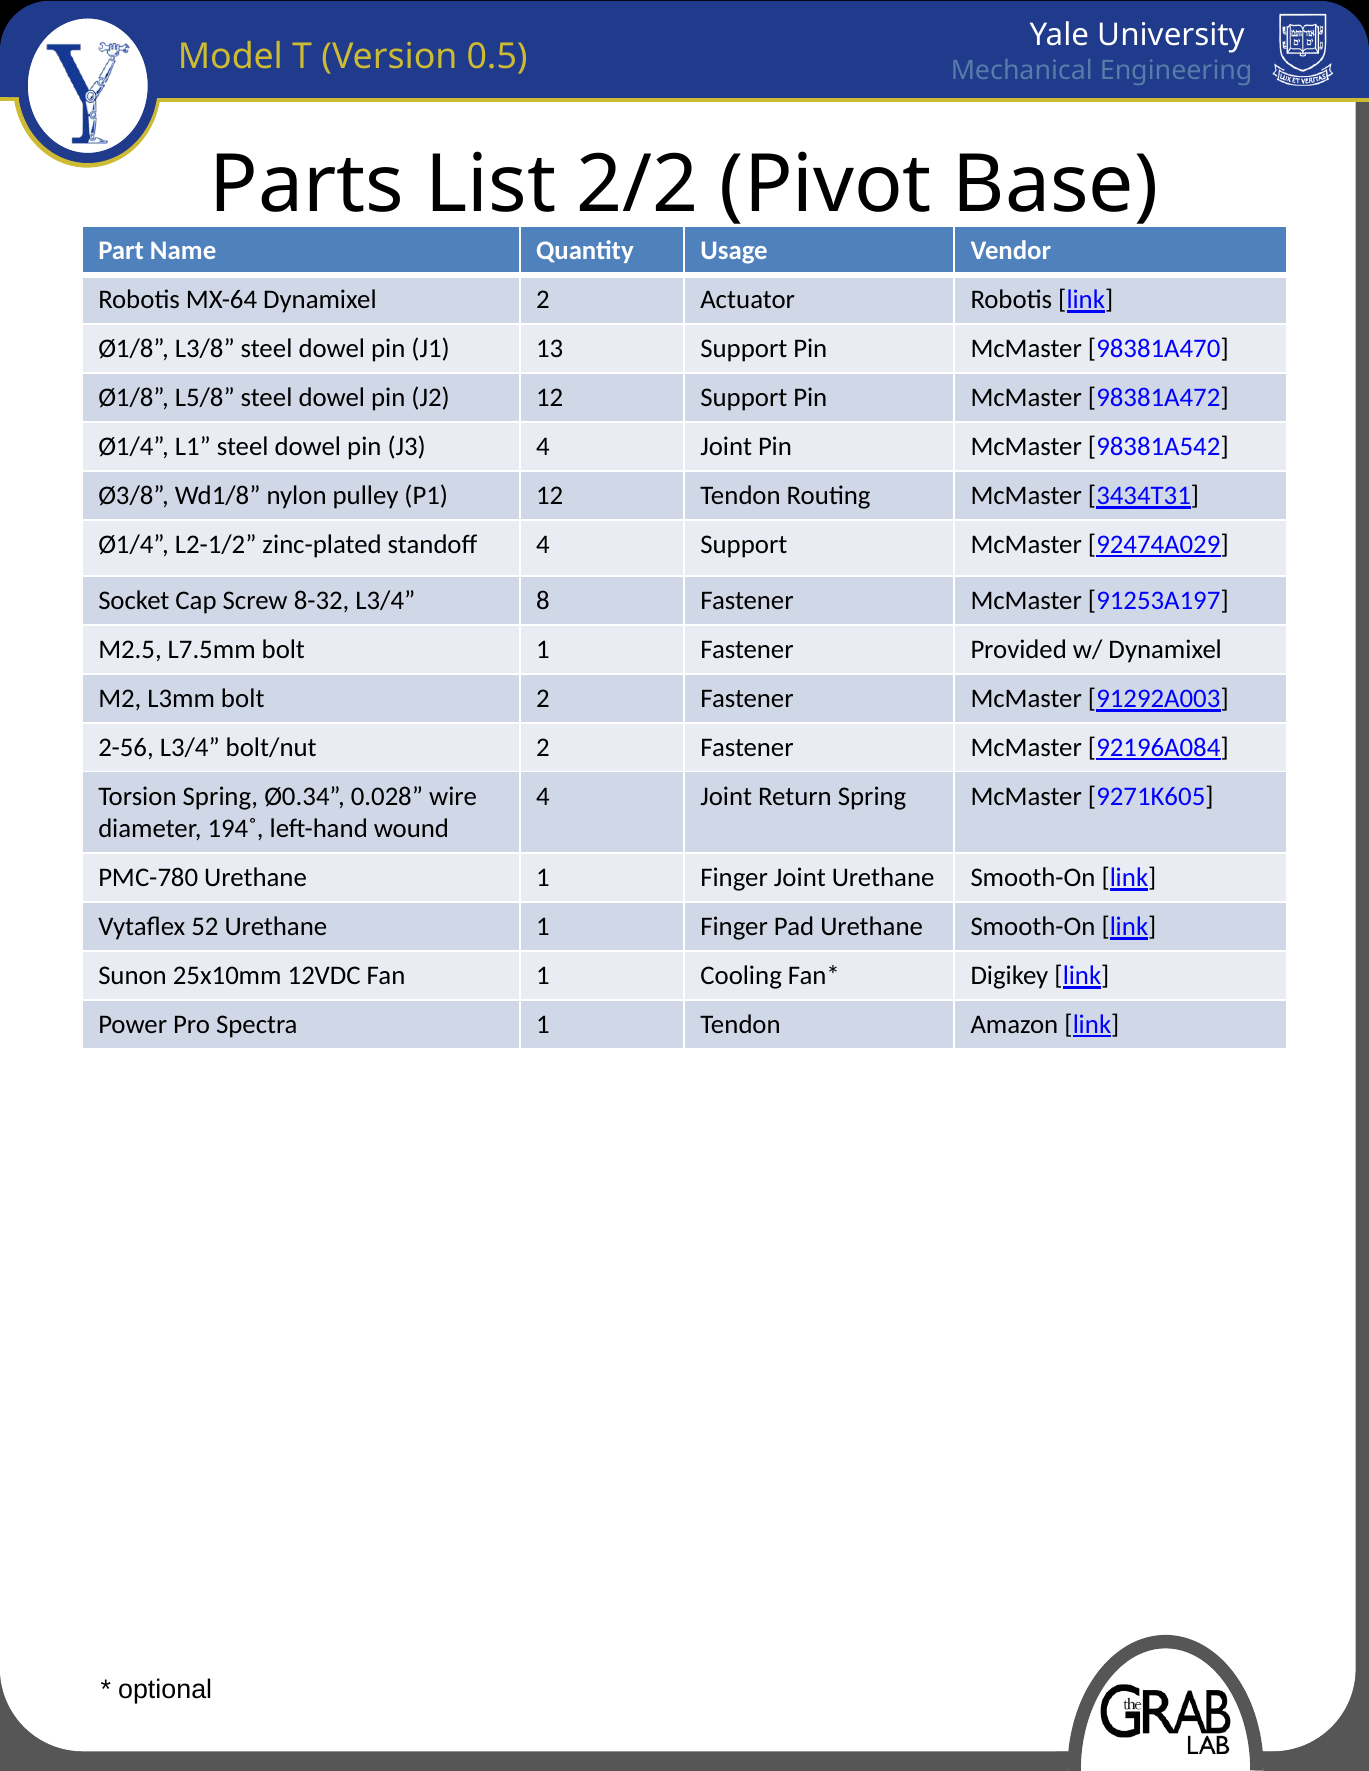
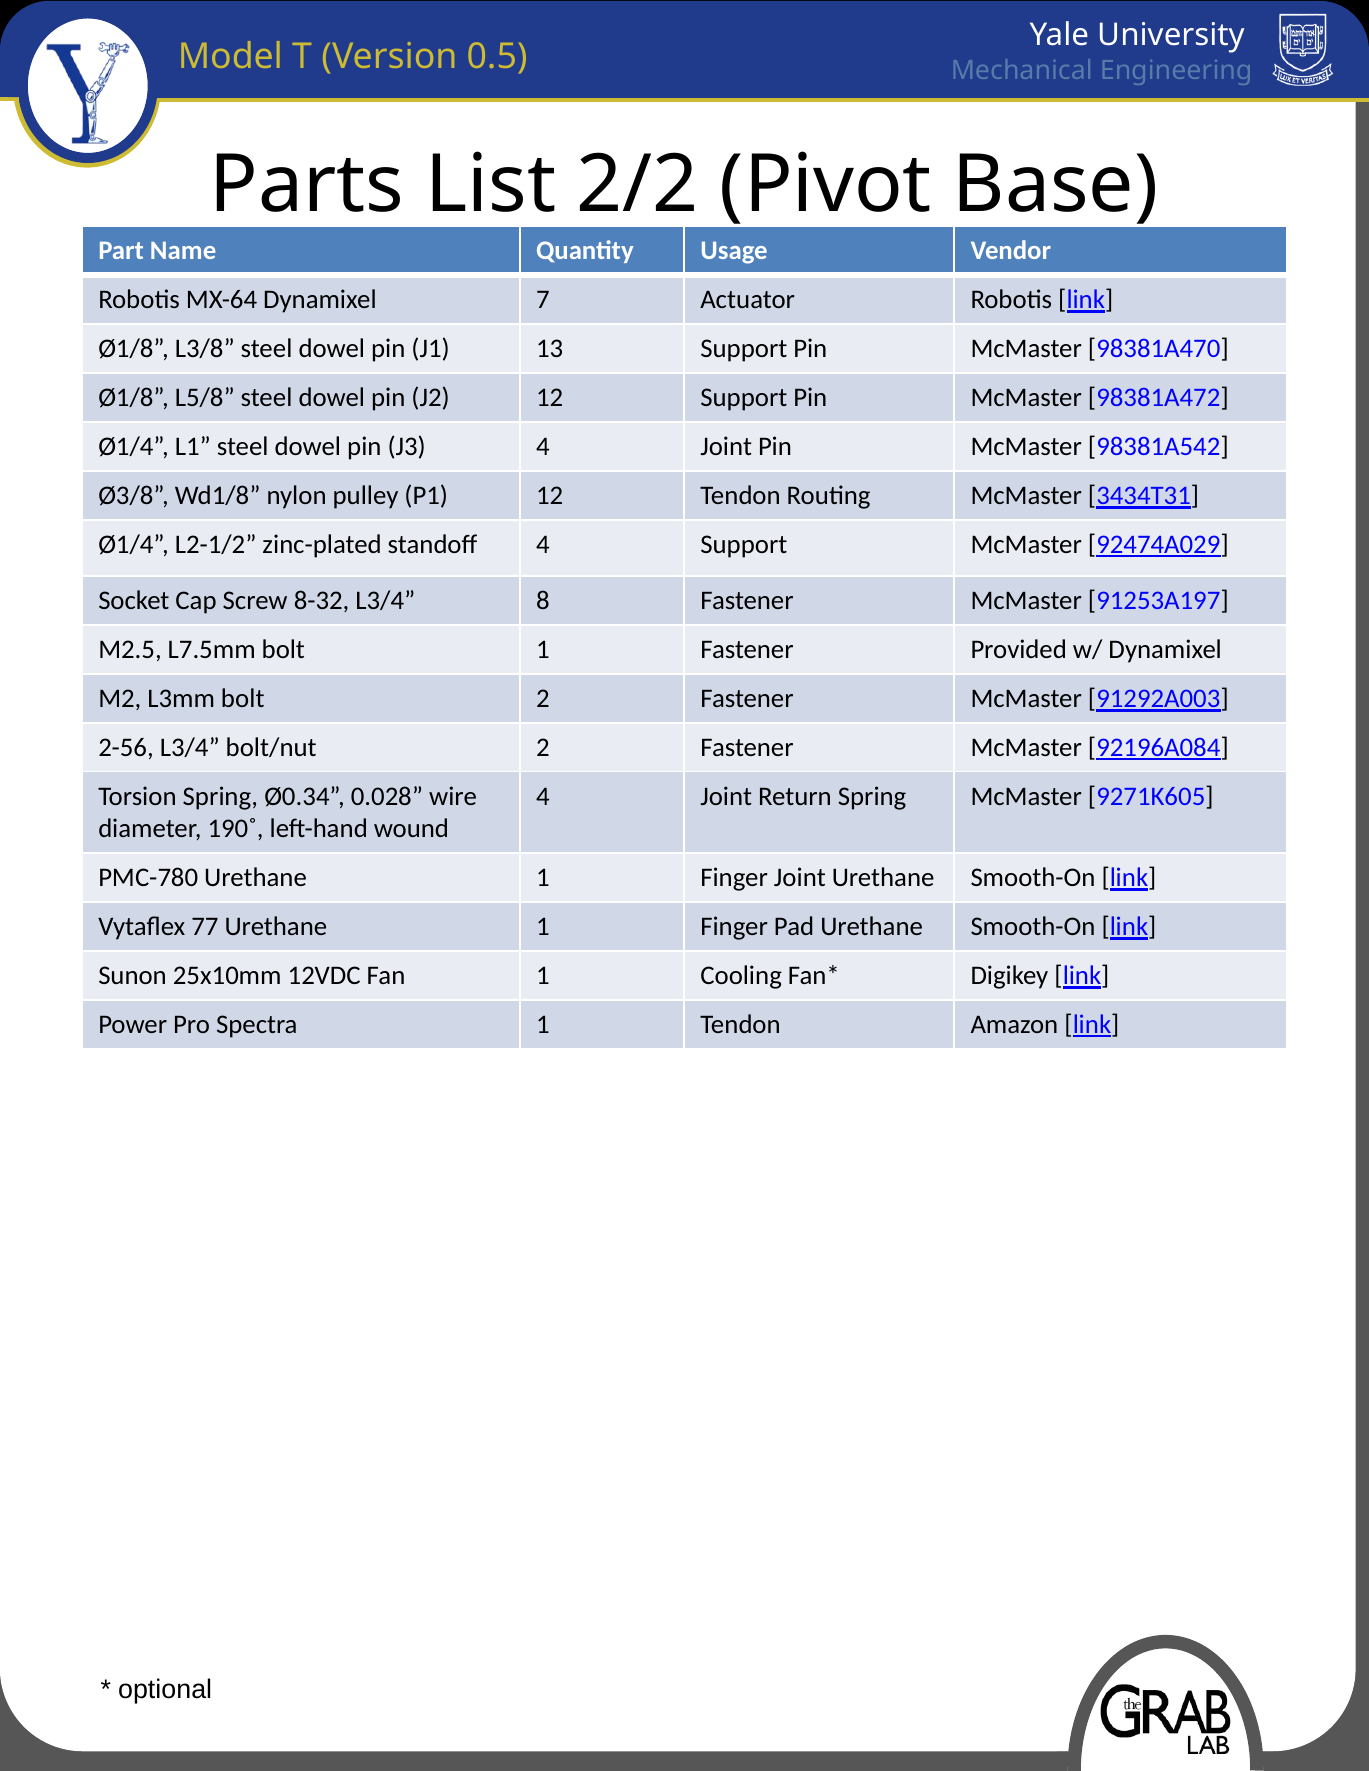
Dynamixel 2: 2 -> 7
194˚: 194˚ -> 190˚
52: 52 -> 77
